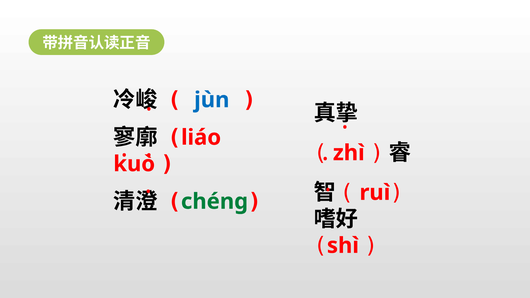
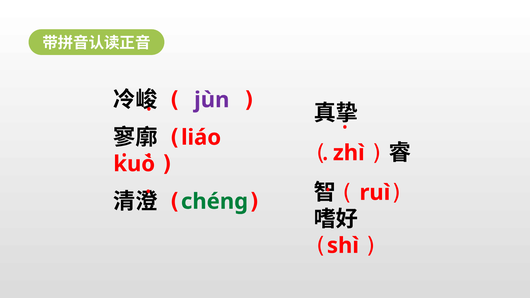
jùn colour: blue -> purple
